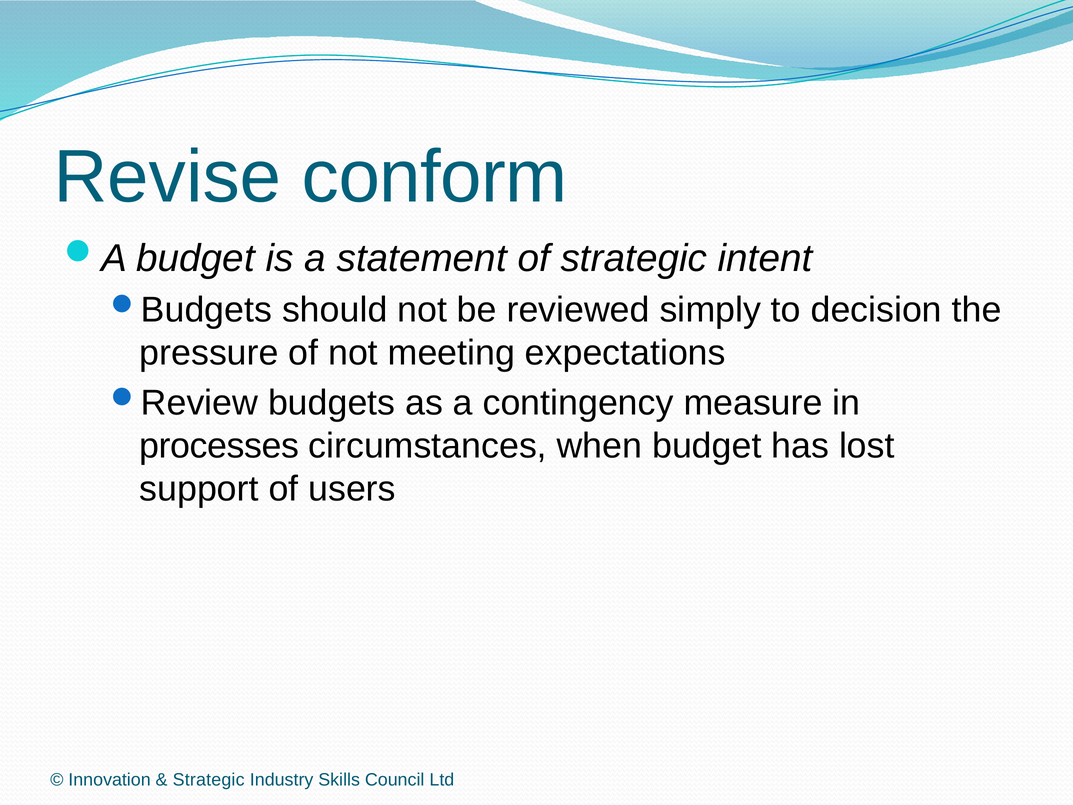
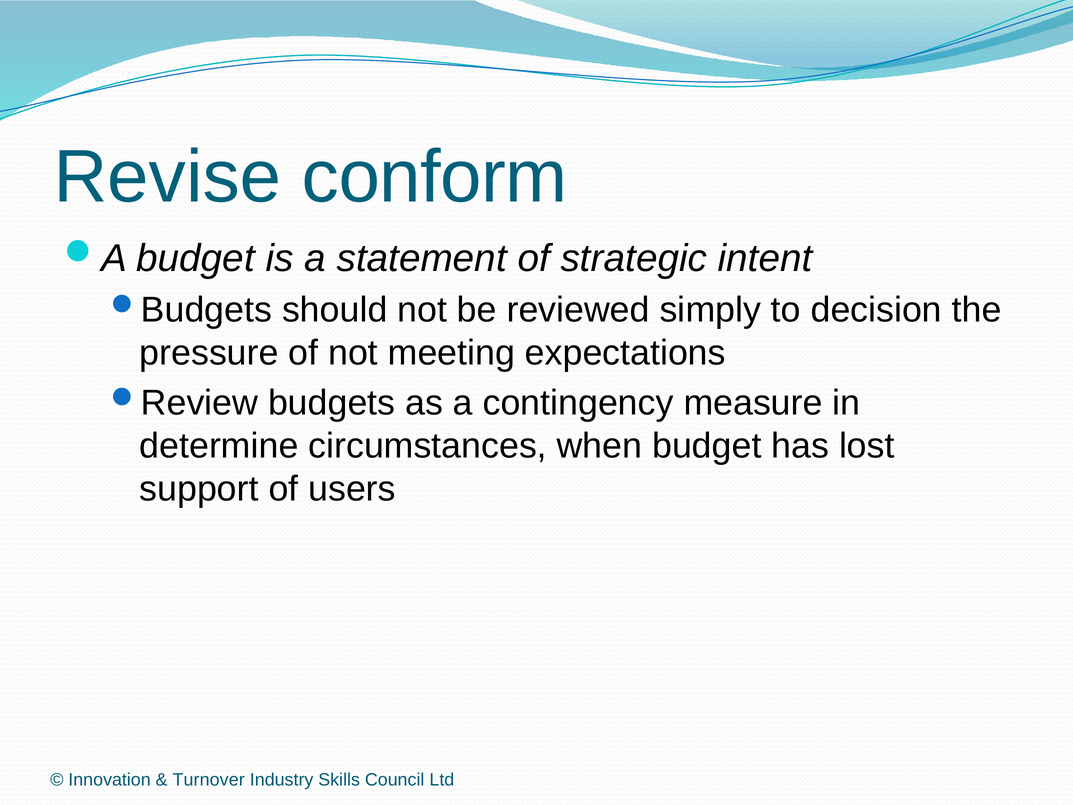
processes: processes -> determine
Strategic at (209, 779): Strategic -> Turnover
